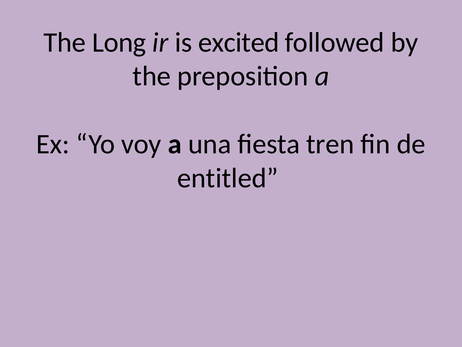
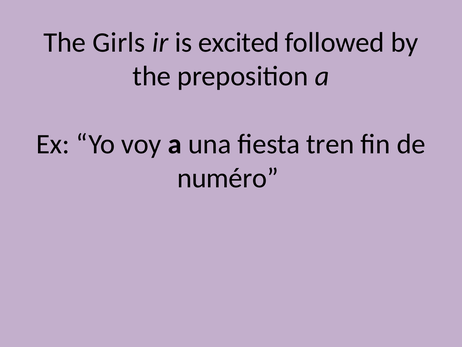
Long: Long -> Girls
entitled: entitled -> numéro
